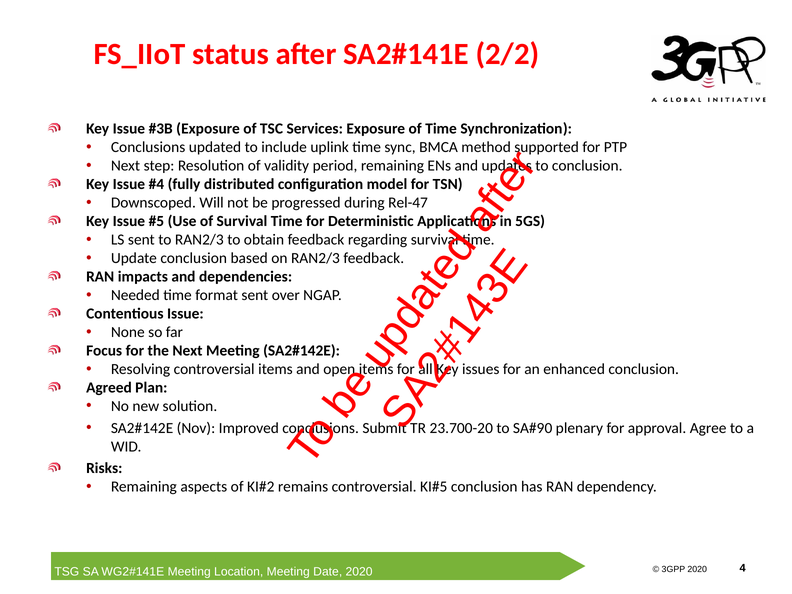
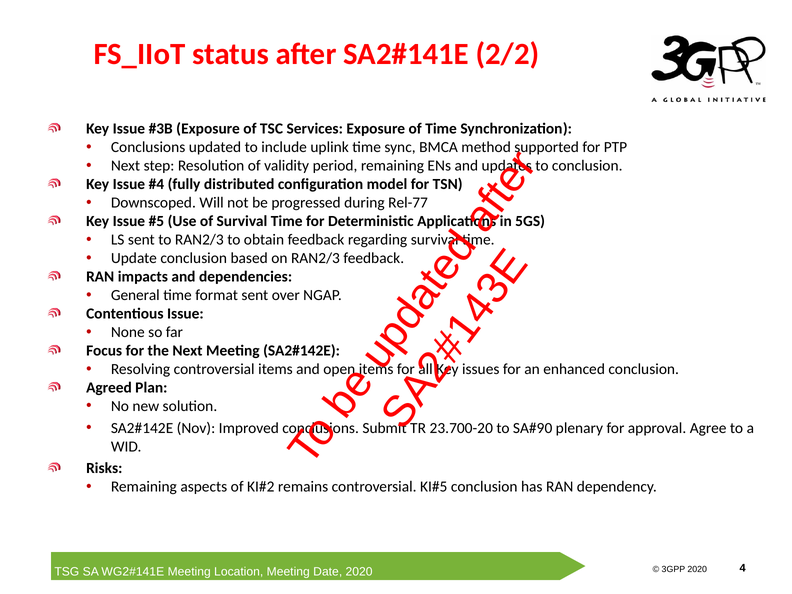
Rel-47: Rel-47 -> Rel-77
Needed: Needed -> General
